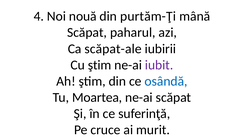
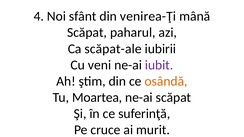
nouă: nouă -> sfânt
purtăm-Ţi: purtăm-Ţi -> venirea-Ţi
Cu ştim: ştim -> veni
osândă colour: blue -> orange
